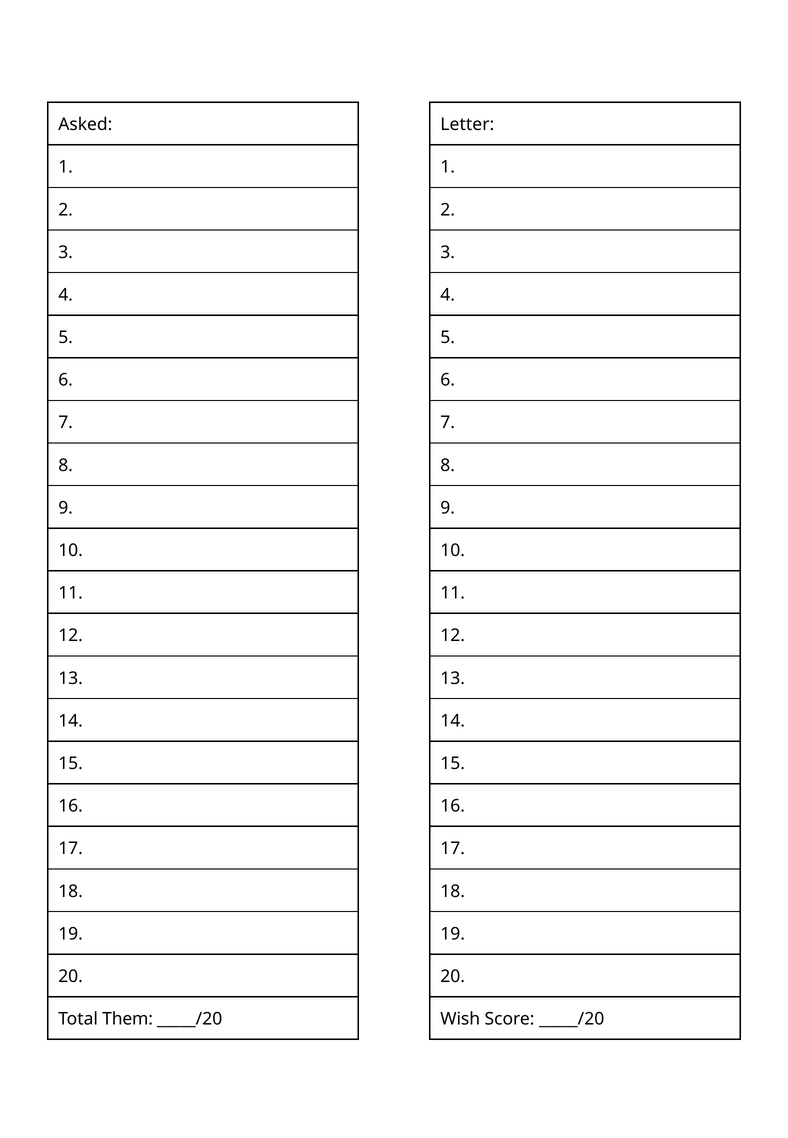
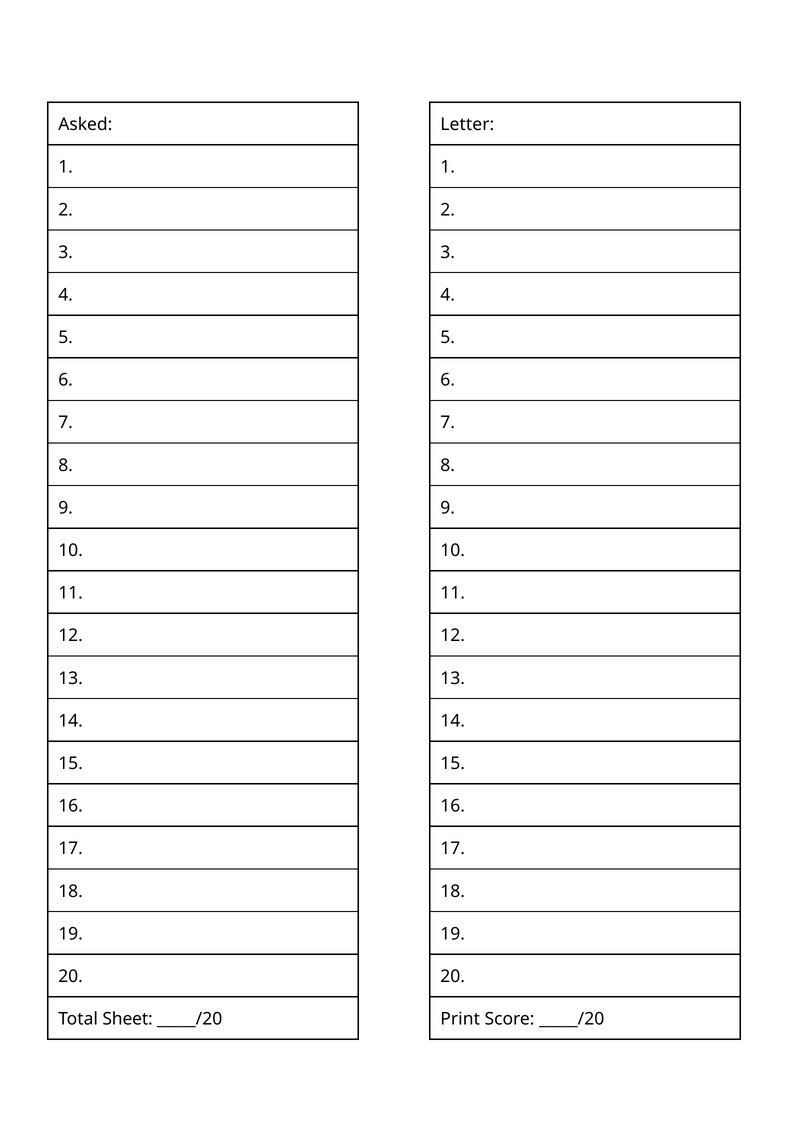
Them: Them -> Sheet
Wish: Wish -> Print
